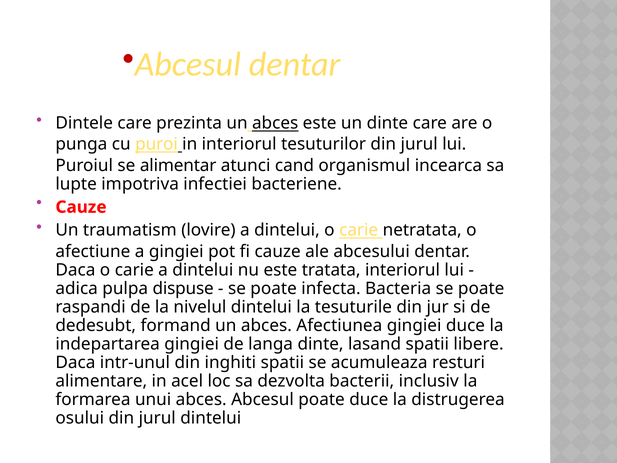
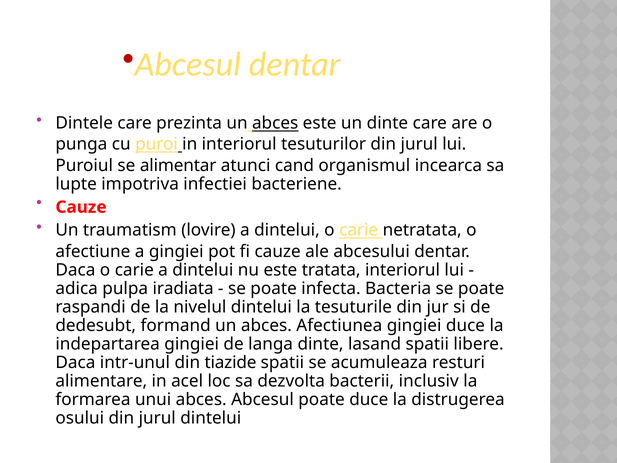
dispuse: dispuse -> iradiata
inghiti: inghiti -> tiazide
